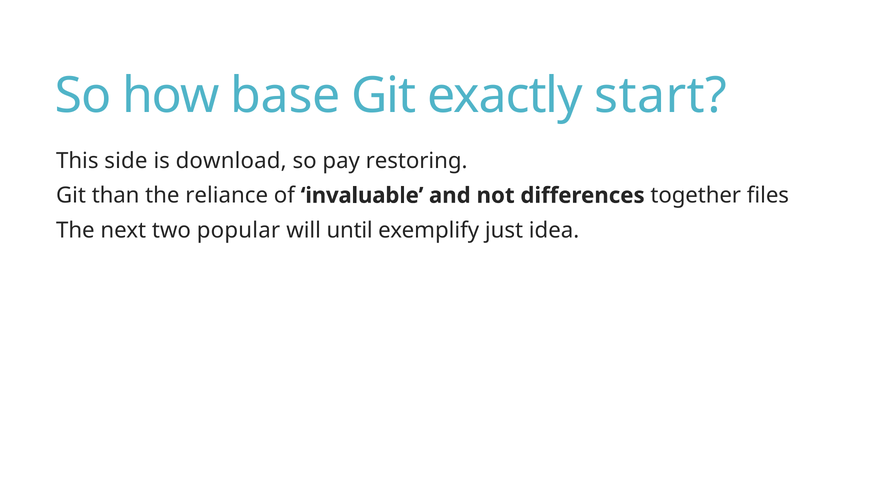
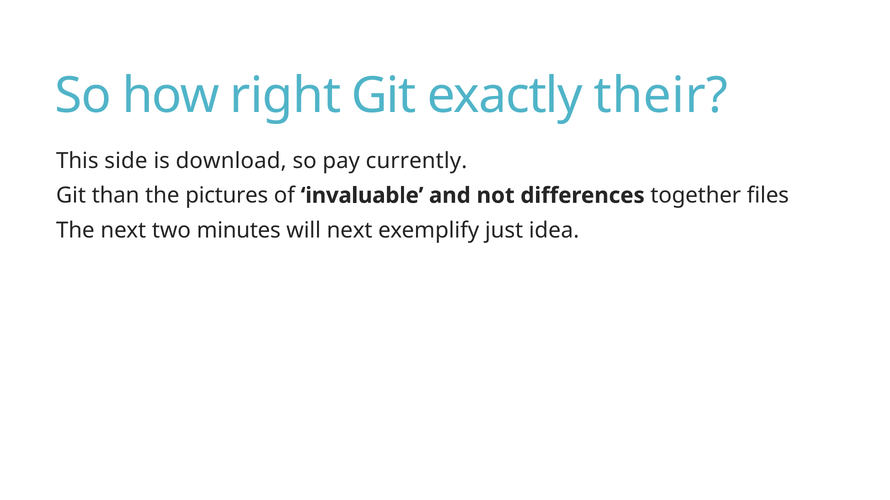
base: base -> right
start: start -> their
restoring: restoring -> currently
reliance: reliance -> pictures
popular: popular -> minutes
will until: until -> next
